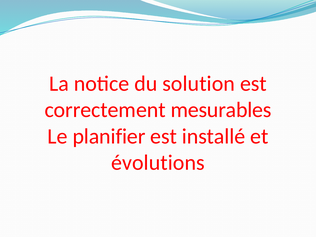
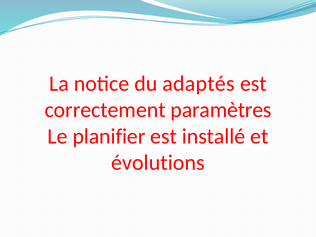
solution: solution -> adaptés
mesurables: mesurables -> paramètres
